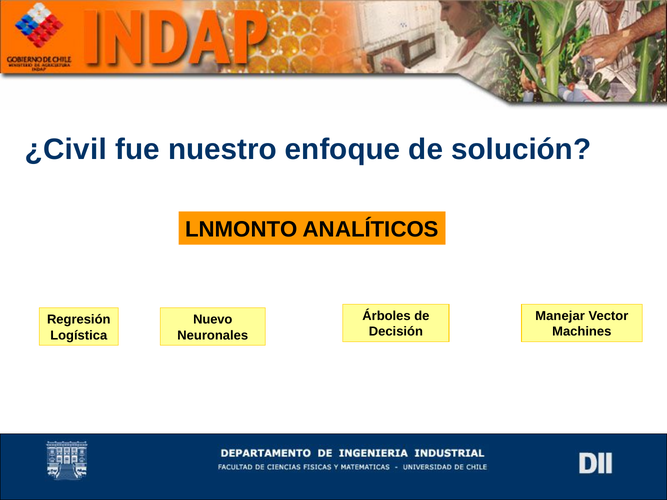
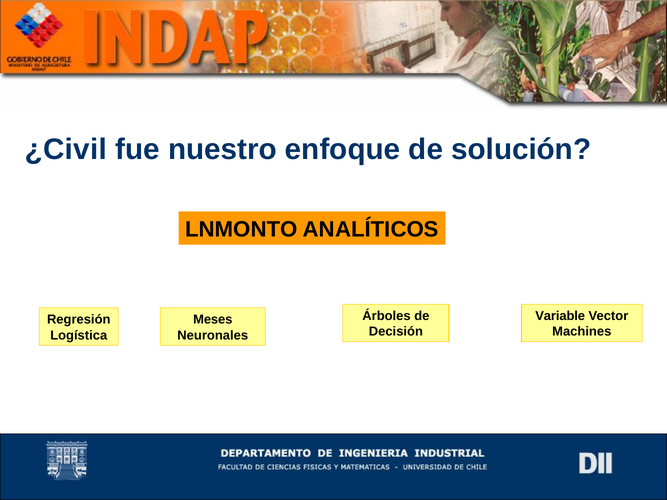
Manejar: Manejar -> Variable
Nuevo: Nuevo -> Meses
